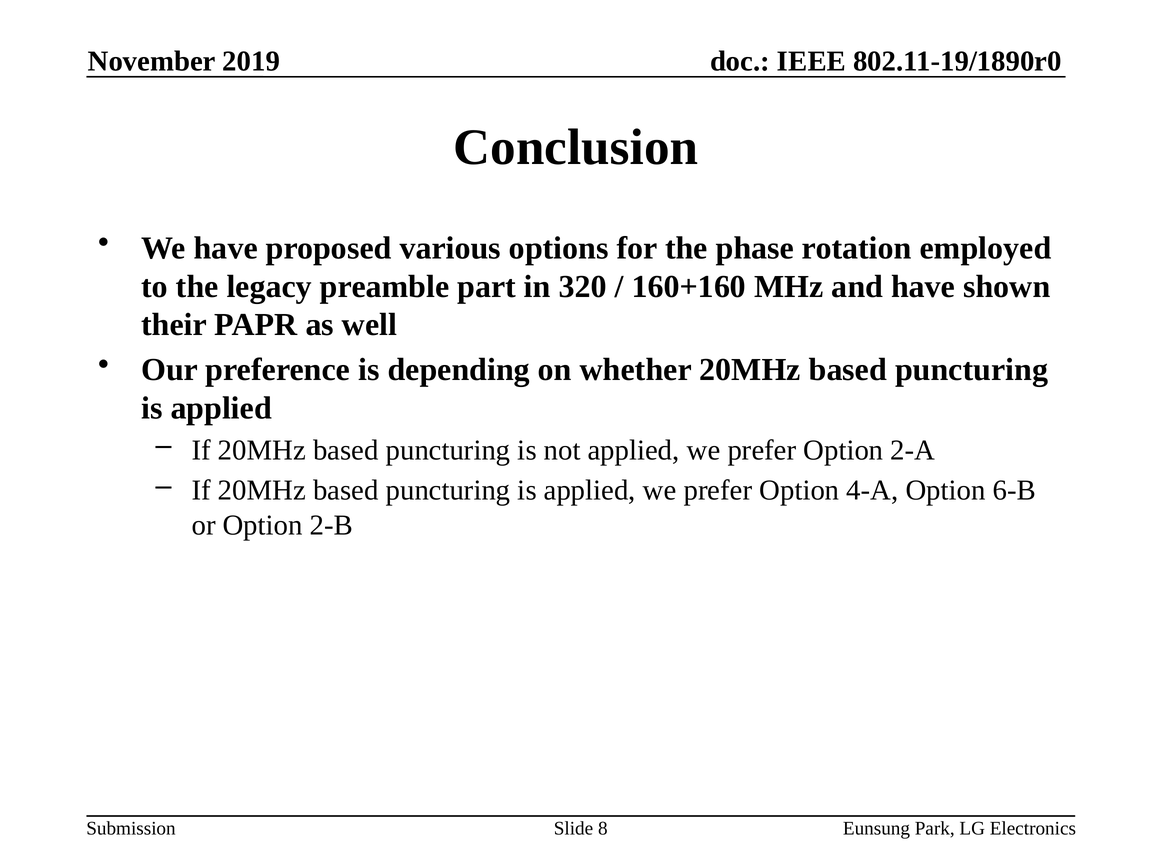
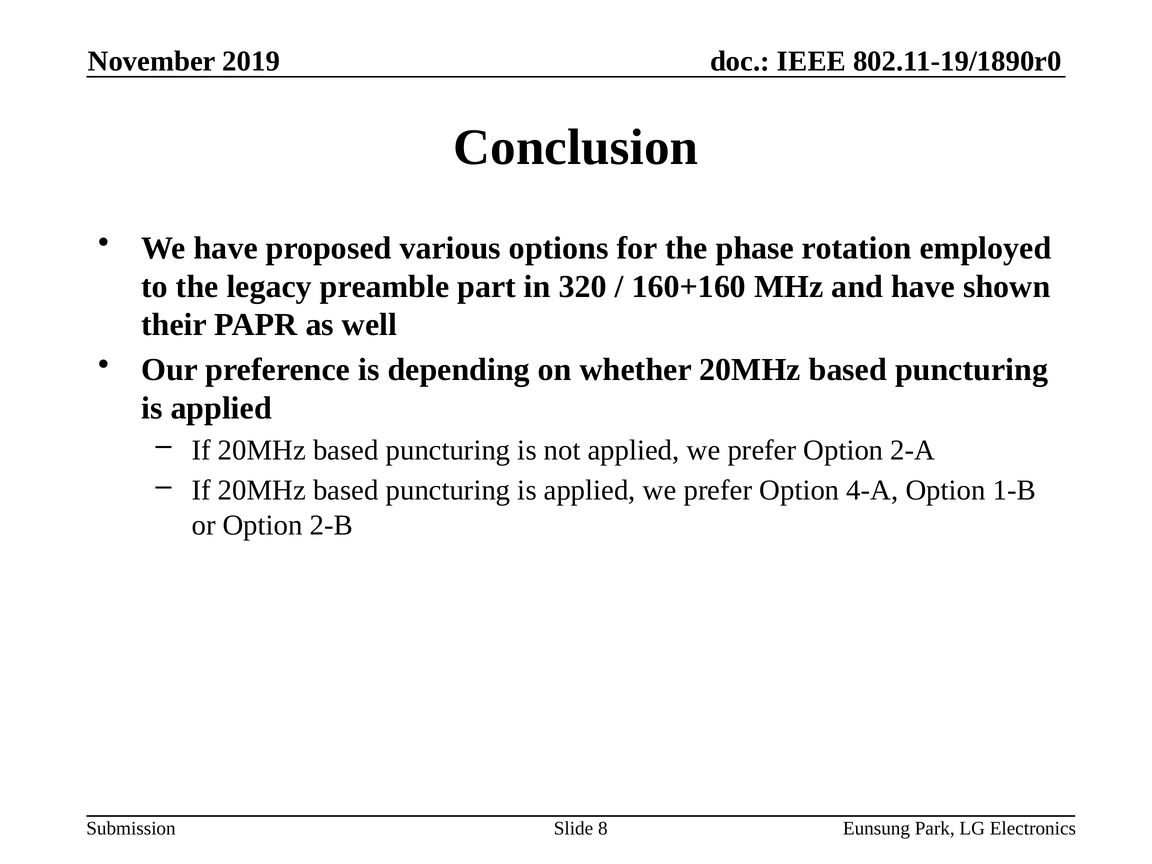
6-B: 6-B -> 1-B
